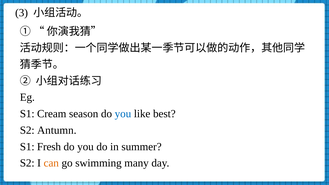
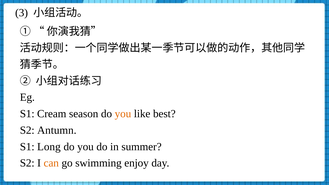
you at (123, 114) colour: blue -> orange
Fresh: Fresh -> Long
many: many -> enjoy
